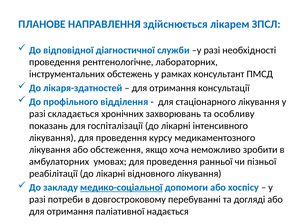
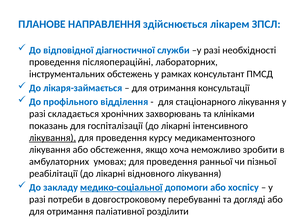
рентгенологічне: рентгенологічне -> післяопераційні
лікаря-здатностей: лікаря-здатностей -> лікаря-займається
особливу: особливу -> клініками
лікування at (53, 138) underline: none -> present
надається: надається -> розділити
